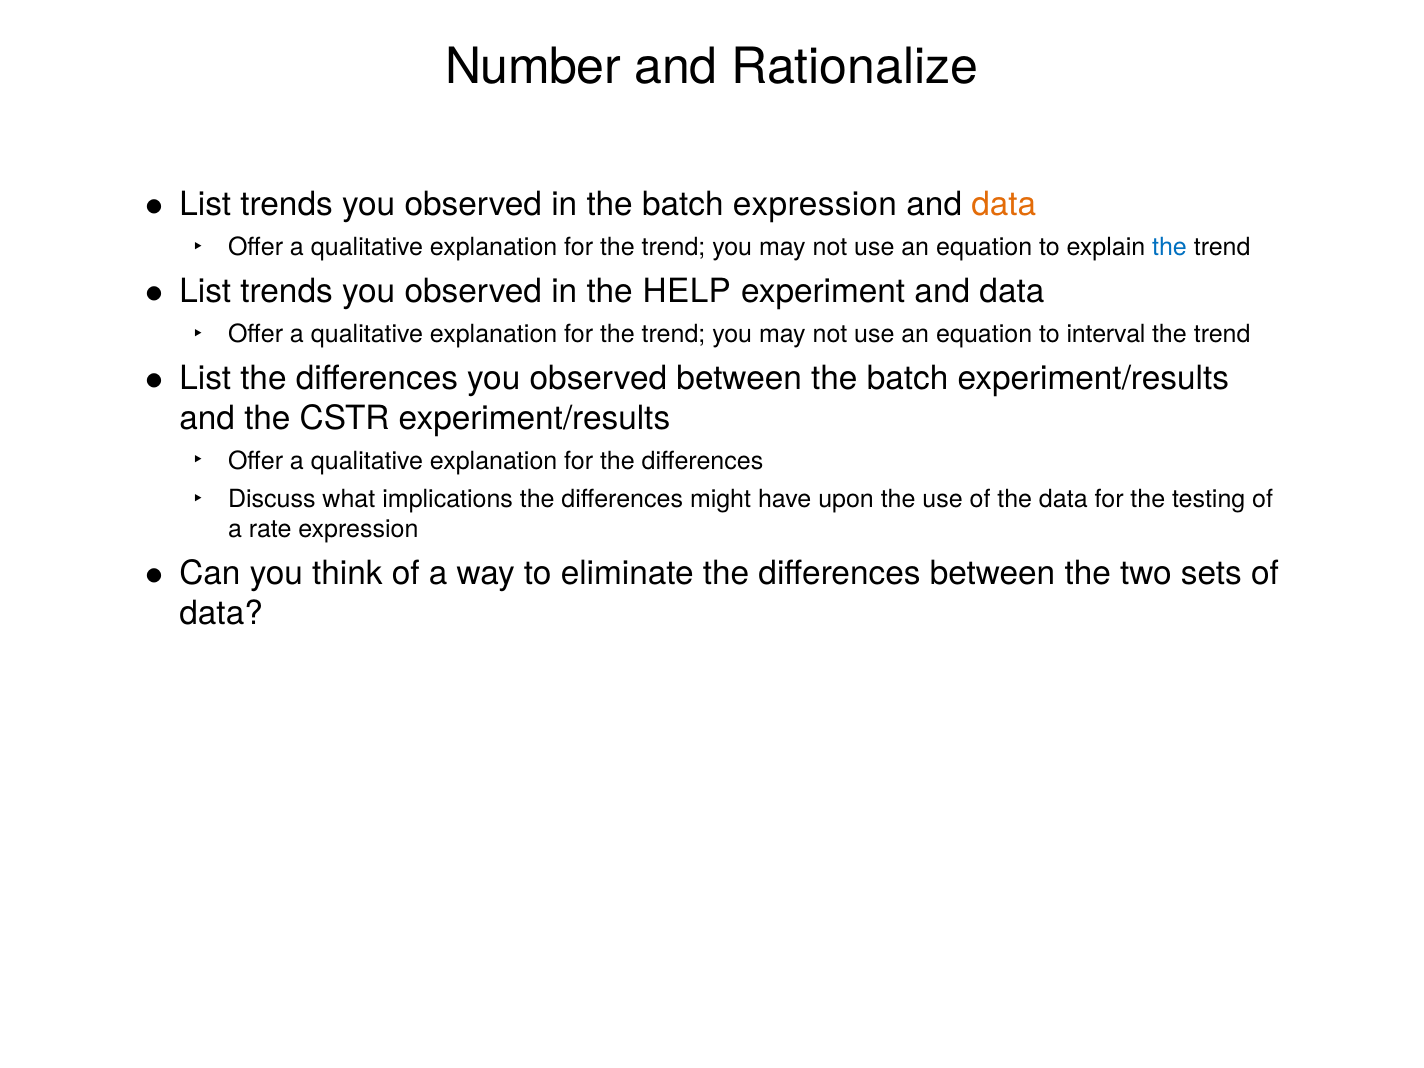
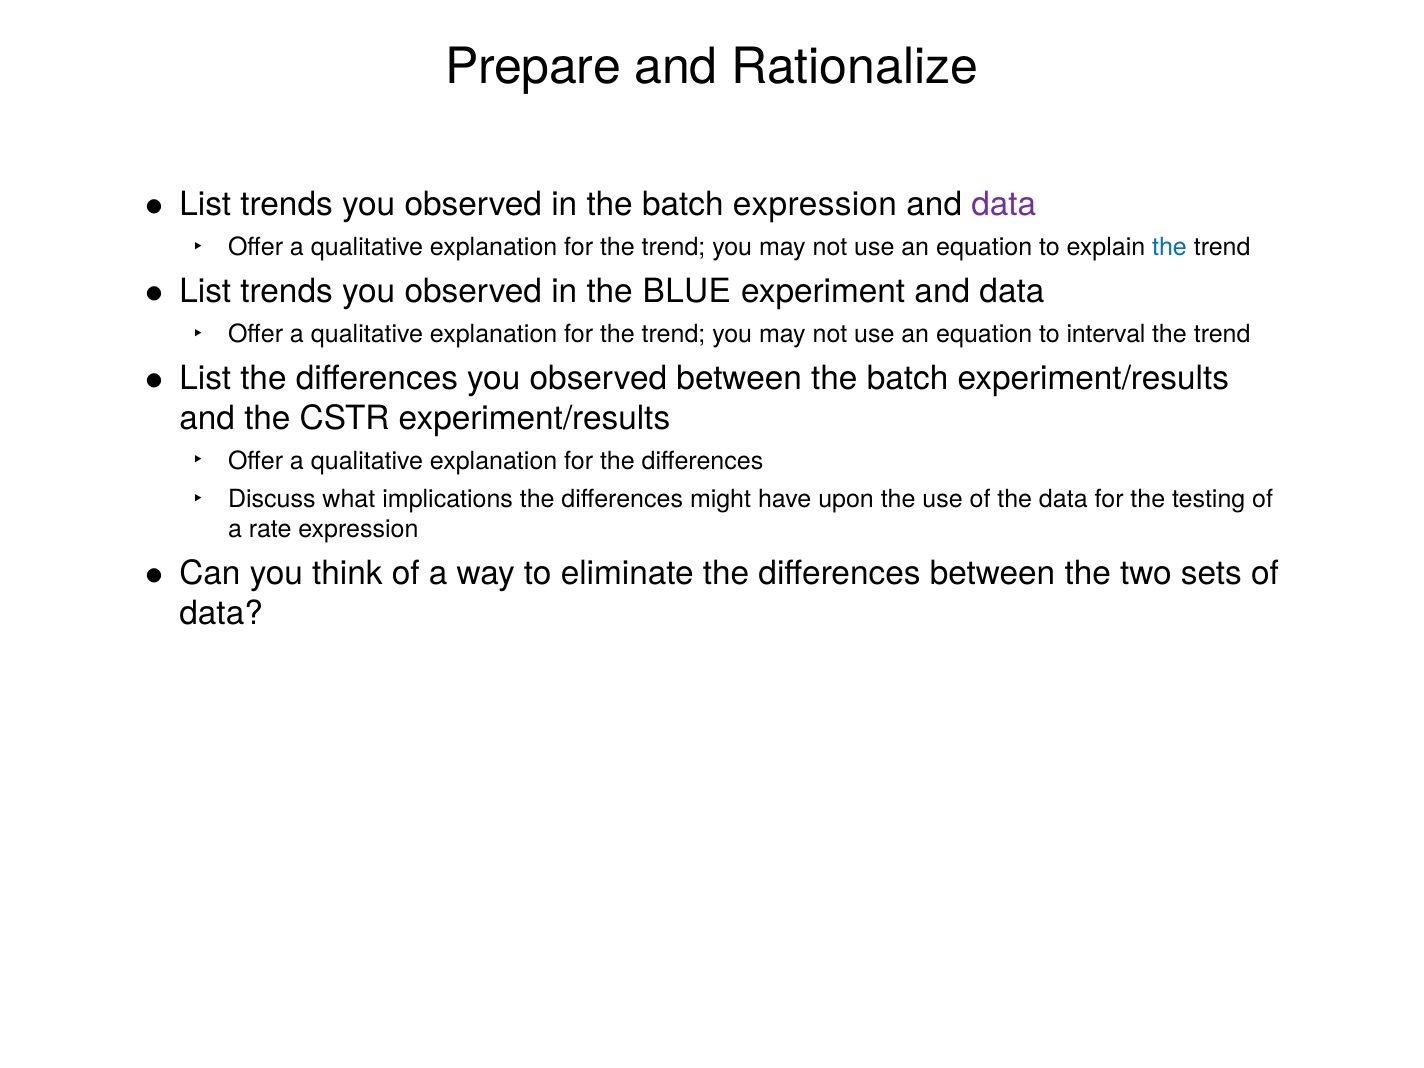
Number: Number -> Prepare
data at (1004, 205) colour: orange -> purple
HELP: HELP -> BLUE
